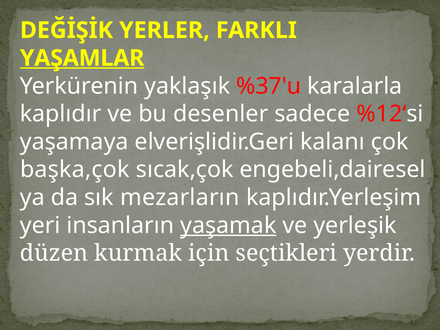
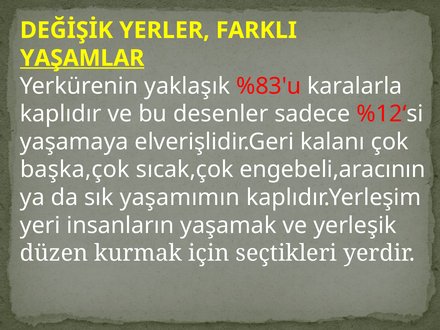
%37'u: %37'u -> %83'u
engebeli,dairesel: engebeli,dairesel -> engebeli,aracının
mezarların: mezarların -> yaşamımın
yaşamak underline: present -> none
